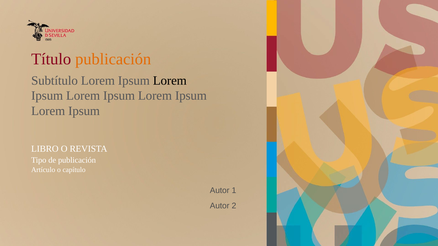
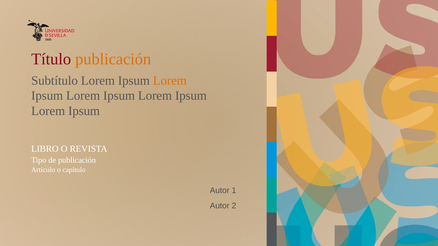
Lorem at (170, 81) colour: black -> orange
